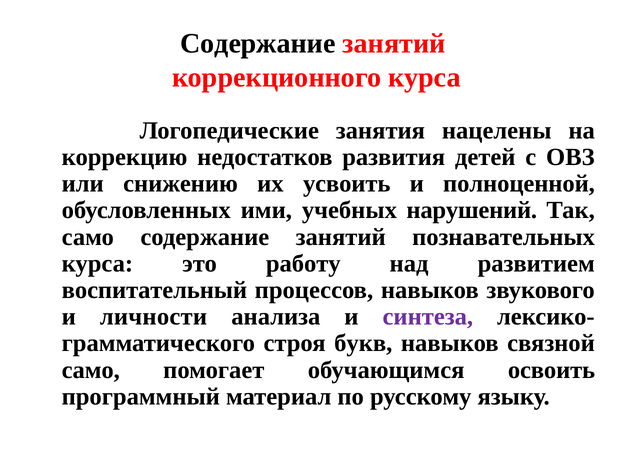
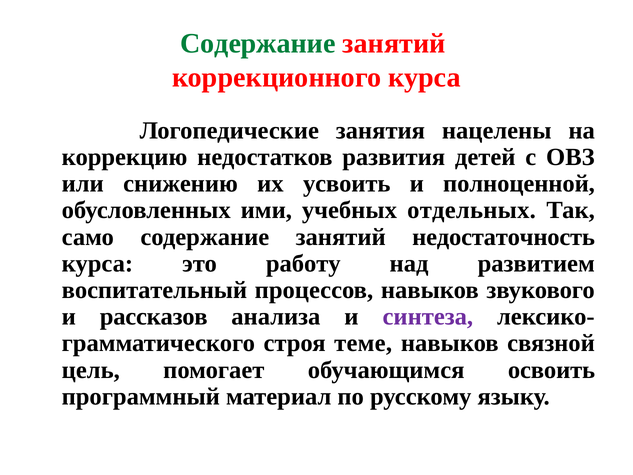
Содержание at (258, 44) colour: black -> green
нарушений: нарушений -> отдельных
познавательных: познавательных -> недостаточность
личности: личности -> рассказов
букв: букв -> теме
само at (91, 370): само -> цель
